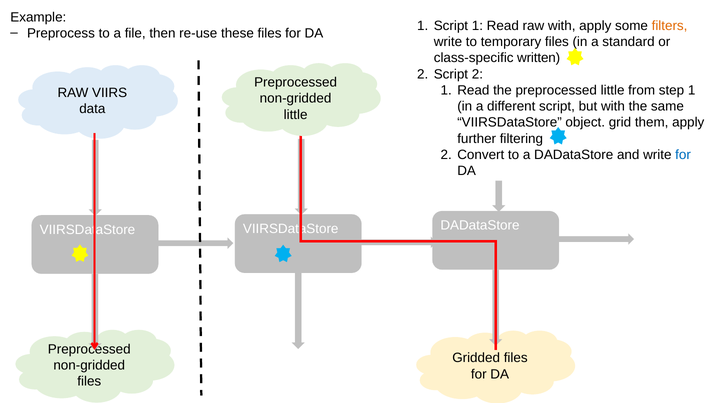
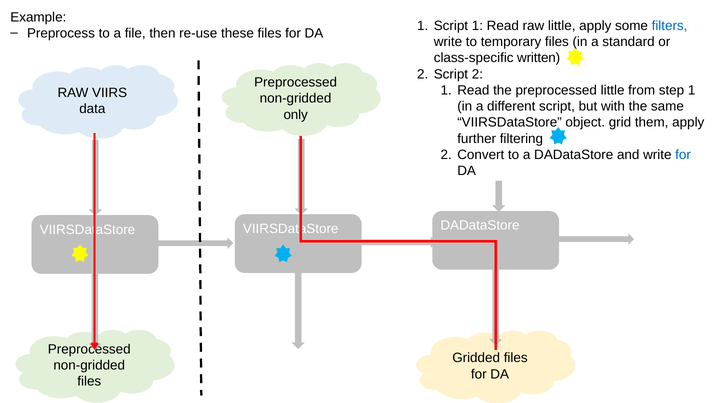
raw with: with -> little
filters colour: orange -> blue
little at (296, 115): little -> only
